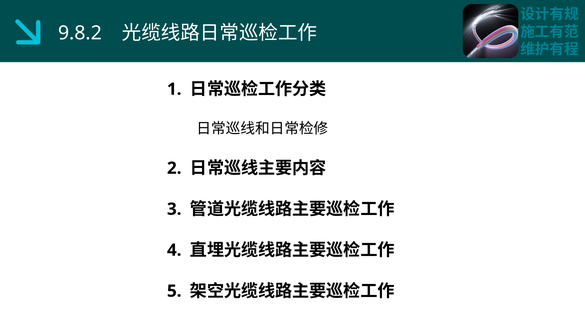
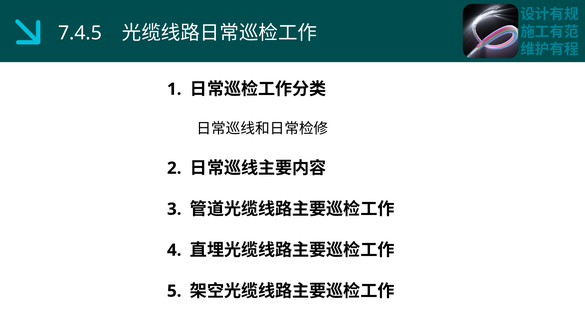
9.8.2: 9.8.2 -> 7.4.5
